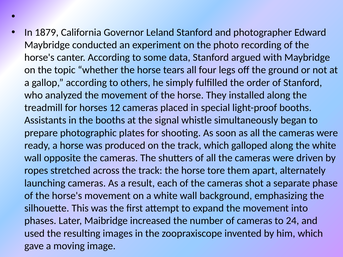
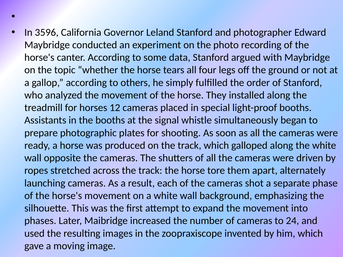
1879: 1879 -> 3596
